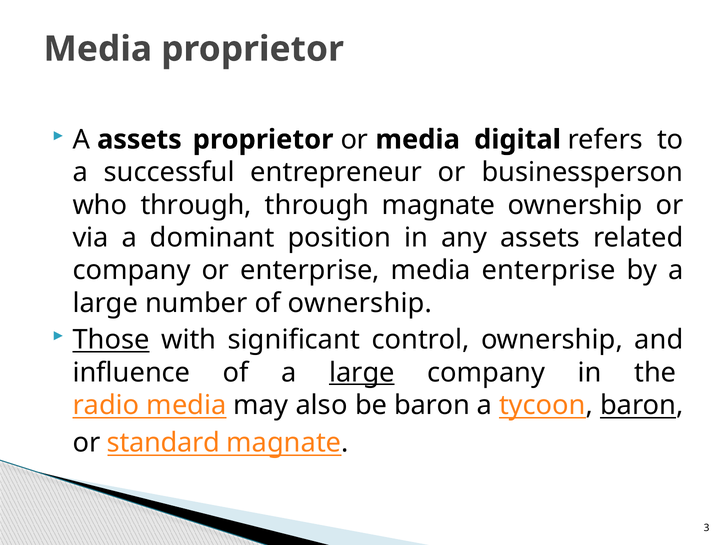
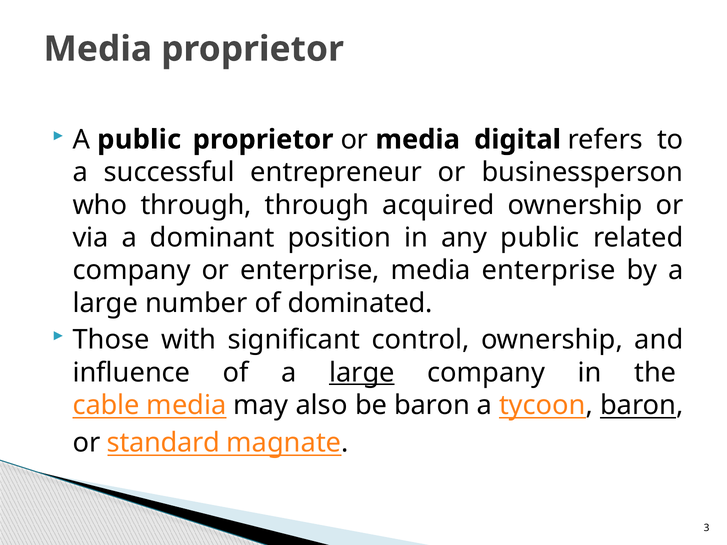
A assets: assets -> public
through magnate: magnate -> acquired
any assets: assets -> public
of ownership: ownership -> dominated
Those underline: present -> none
radio: radio -> cable
